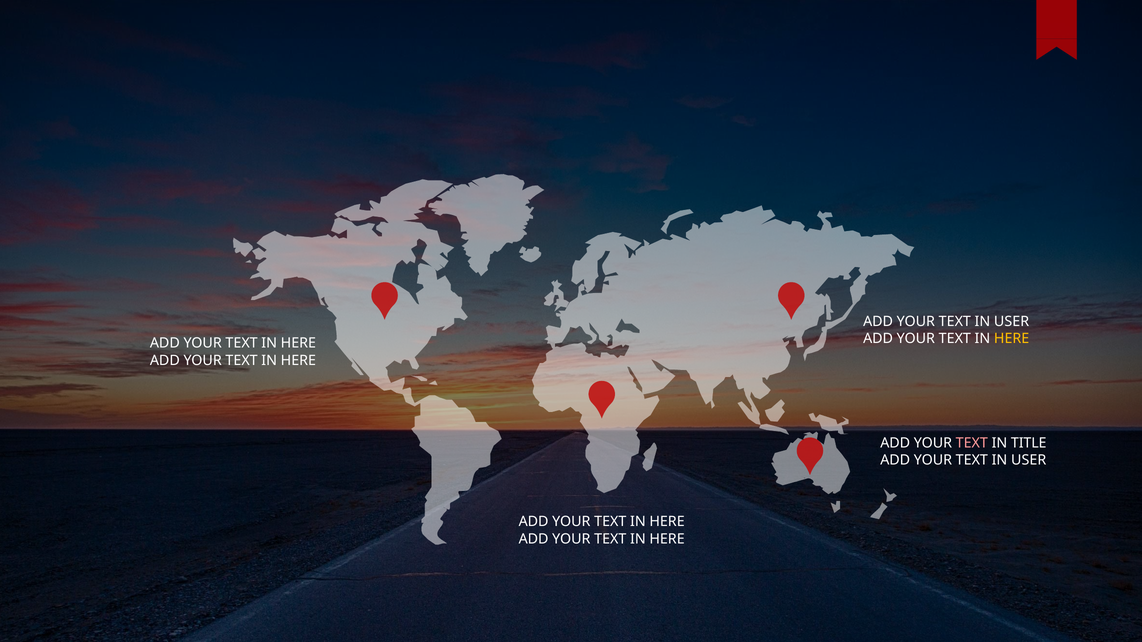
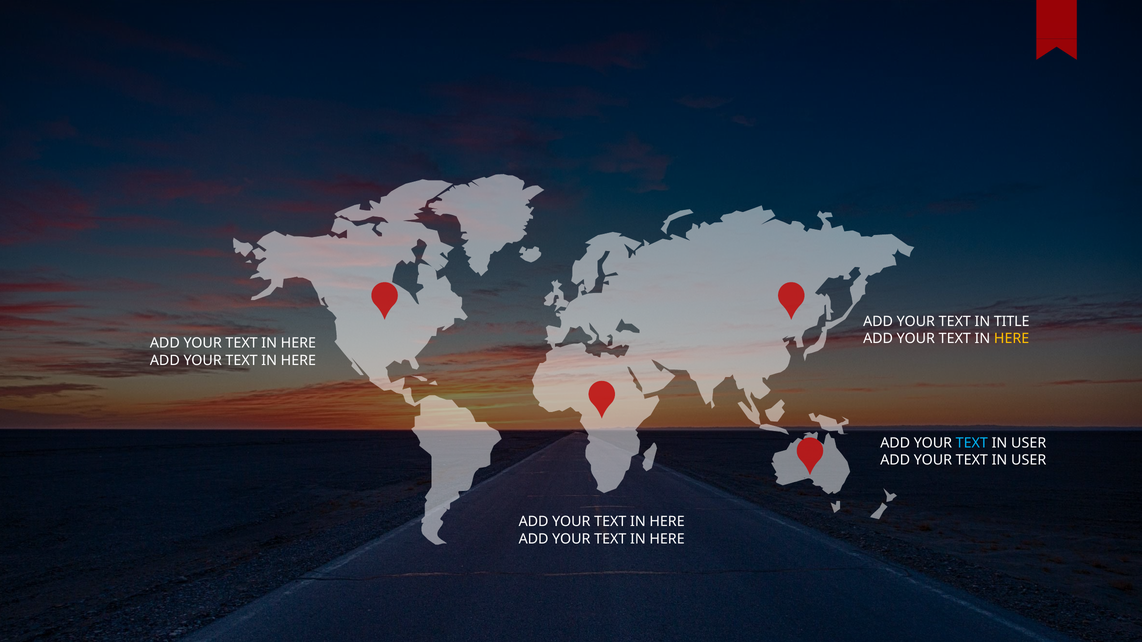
USER at (1012, 322): USER -> TITLE
TEXT at (972, 443) colour: pink -> light blue
TITLE at (1029, 443): TITLE -> USER
